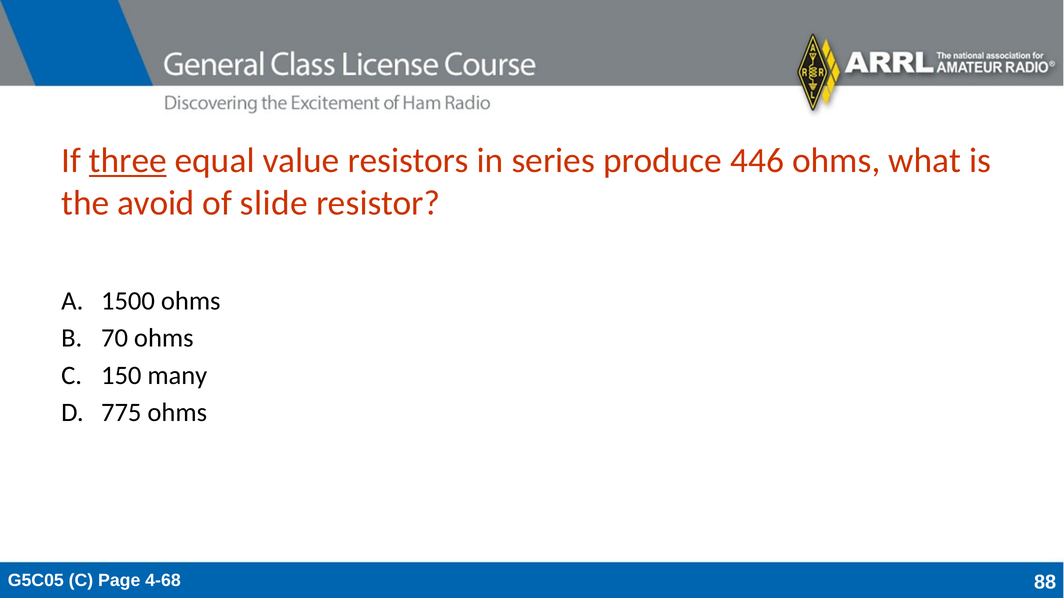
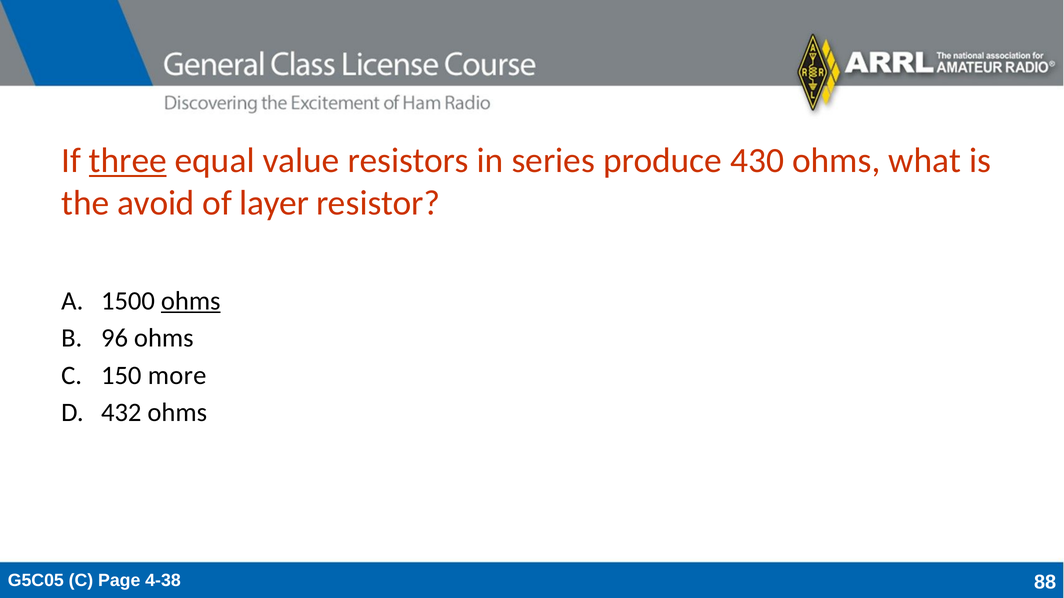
446: 446 -> 430
slide: slide -> layer
ohms at (191, 301) underline: none -> present
70: 70 -> 96
many: many -> more
775: 775 -> 432
4-68: 4-68 -> 4-38
